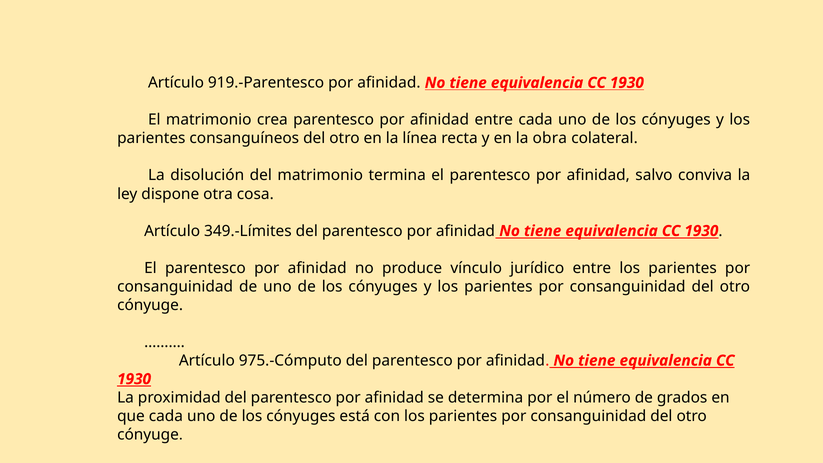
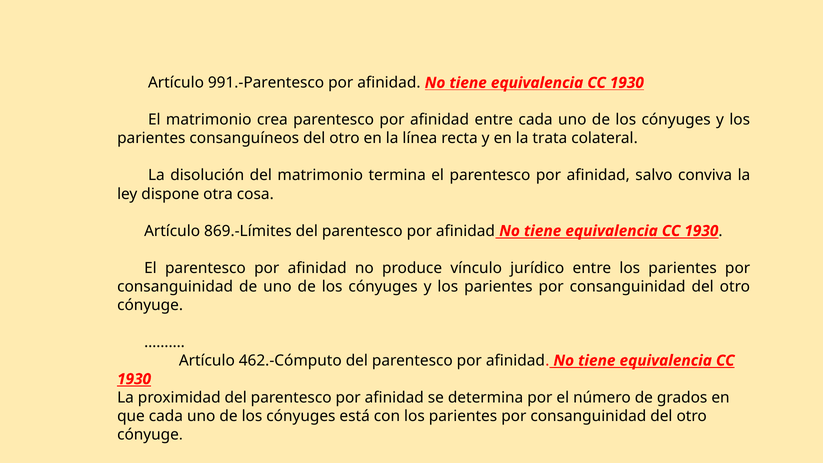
919.-Parentesco: 919.-Parentesco -> 991.-Parentesco
obra: obra -> trata
349.-Límites: 349.-Límites -> 869.-Límites
975.-Cómputo: 975.-Cómputo -> 462.-Cómputo
